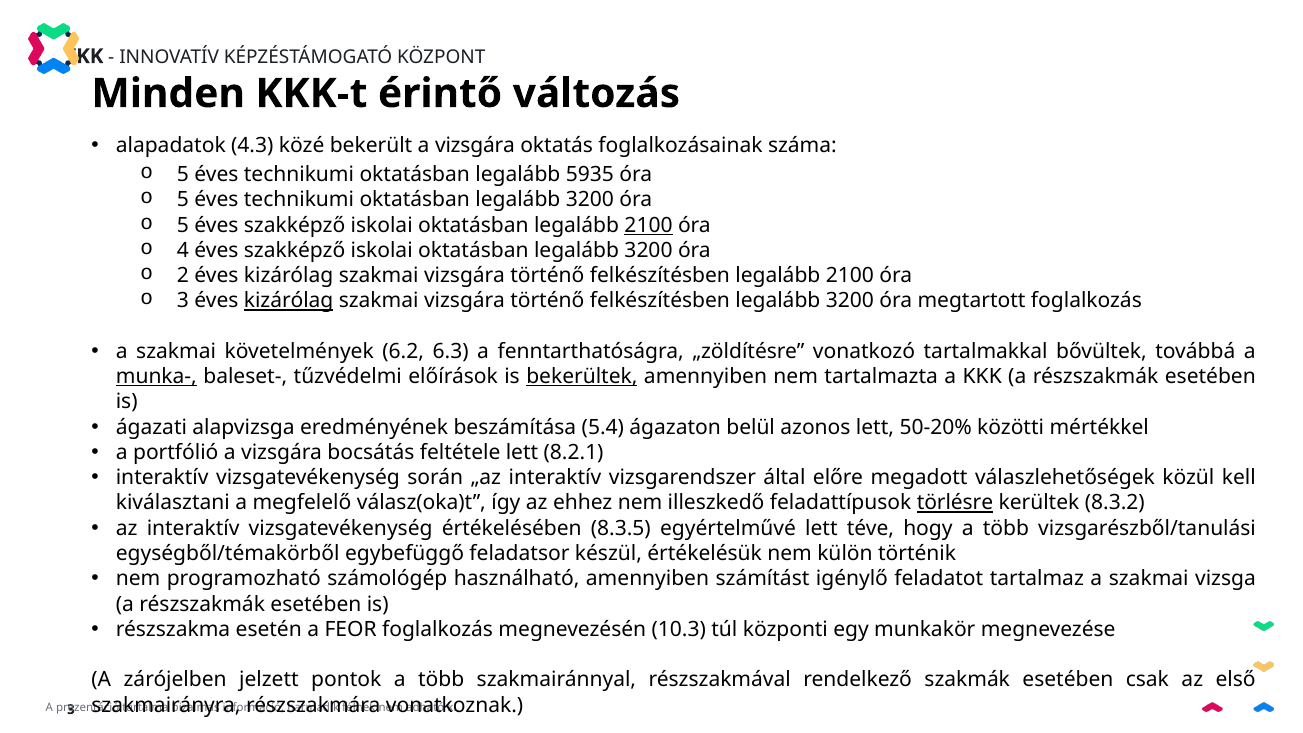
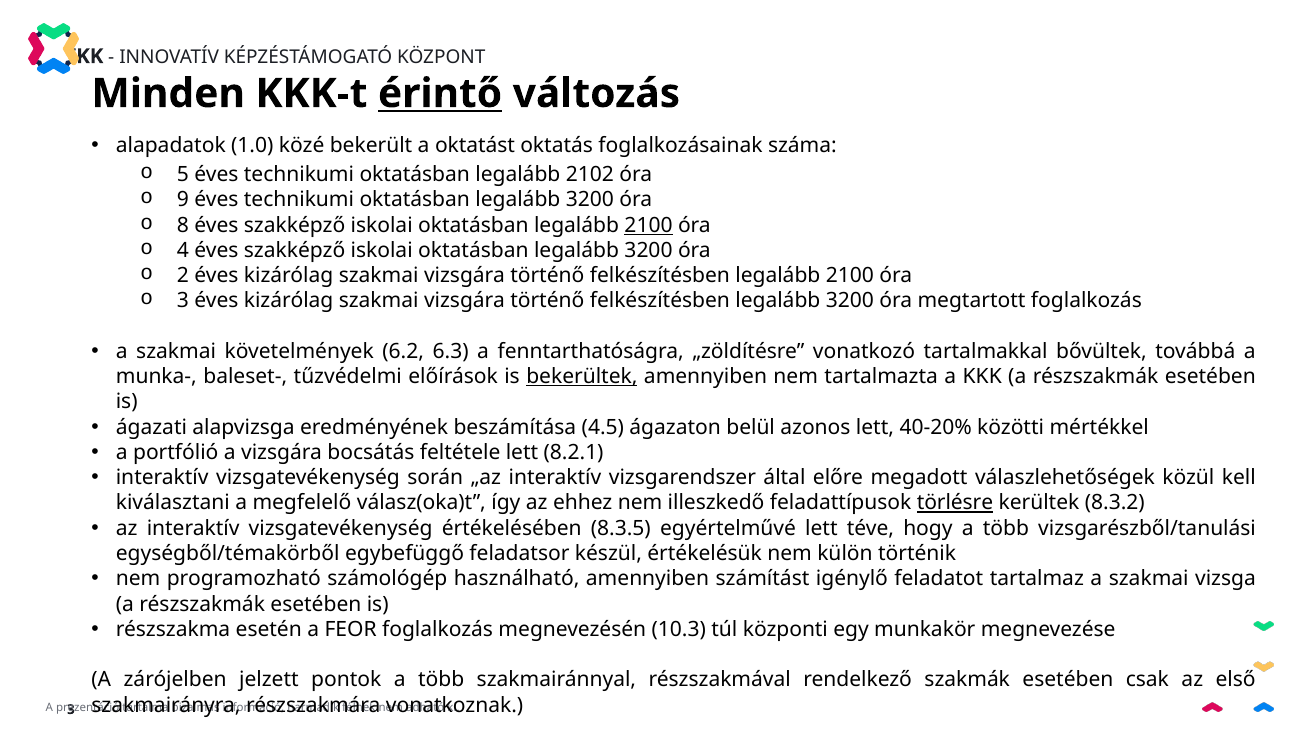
érintő underline: none -> present
4.3: 4.3 -> 1.0
bekerült a vizsgára: vizsgára -> oktatást
5935: 5935 -> 2102
5 at (183, 200): 5 -> 9
5 at (183, 225): 5 -> 8
kizárólag at (289, 301) underline: present -> none
munka- underline: present -> none
5.4: 5.4 -> 4.5
50-20%: 50-20% -> 40-20%
